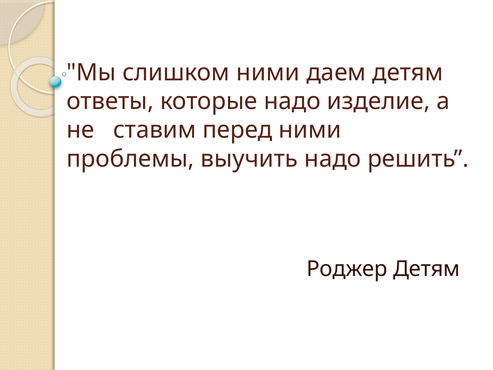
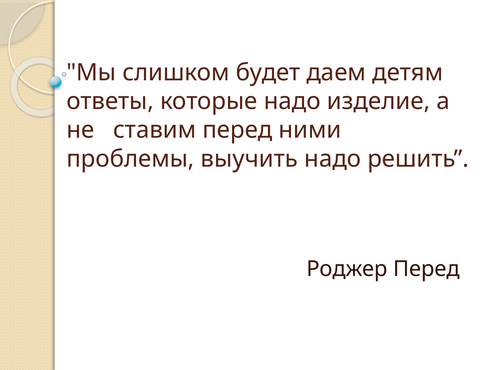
слишком ними: ними -> будет
Роджер Детям: Детям -> Перед
